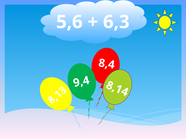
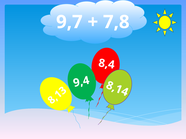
5,6: 5,6 -> 9,7
6,3: 6,3 -> 7,8
